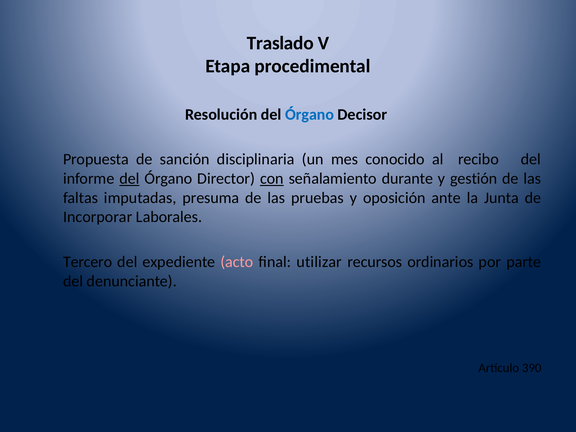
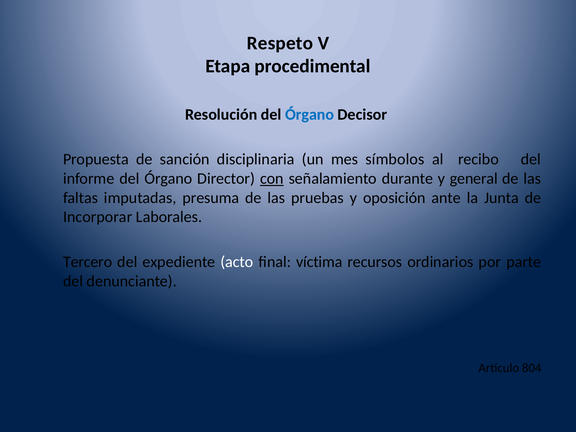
Traslado: Traslado -> Respeto
conocido: conocido -> símbolos
del at (129, 179) underline: present -> none
gestión: gestión -> general
acto colour: pink -> white
utilizar: utilizar -> víctima
390: 390 -> 804
